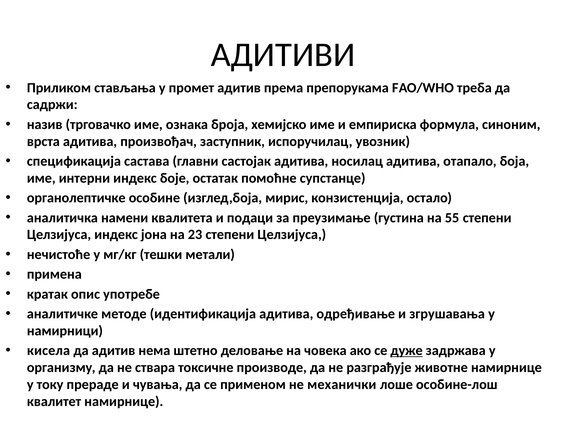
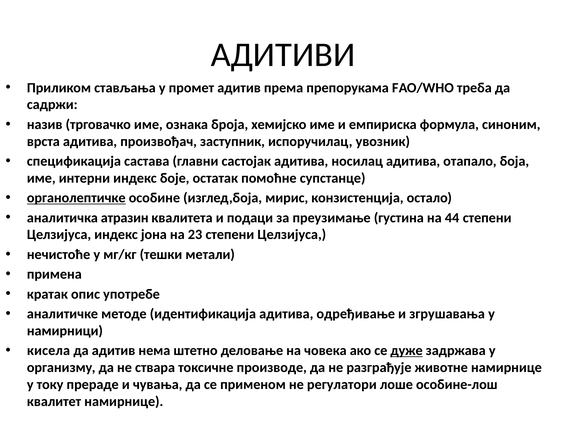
органолептичке underline: none -> present
намени: намени -> атразин
55: 55 -> 44
механички: механички -> регулатори
